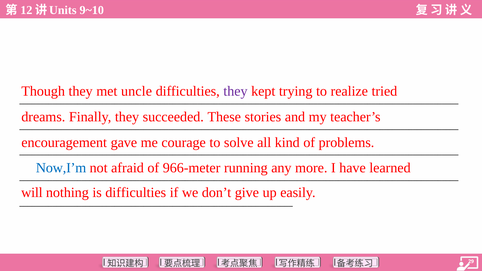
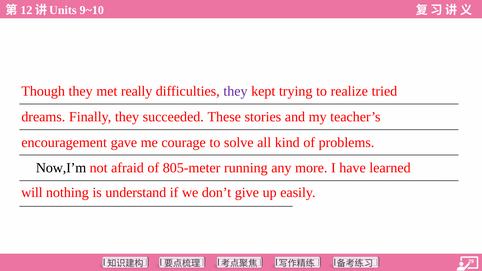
uncle: uncle -> really
Now,I’m colour: blue -> black
966-meter: 966-meter -> 805-meter
is difficulties: difficulties -> understand
